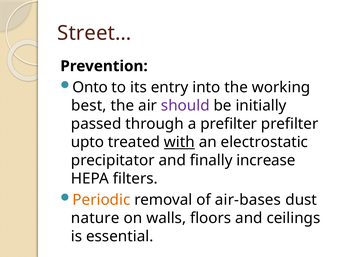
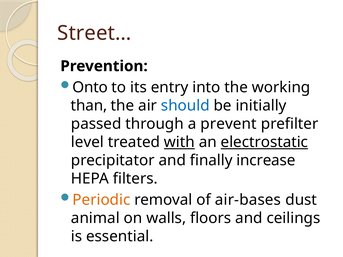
best: best -> than
should colour: purple -> blue
a prefilter: prefilter -> prevent
upto: upto -> level
electrostatic underline: none -> present
nature: nature -> animal
